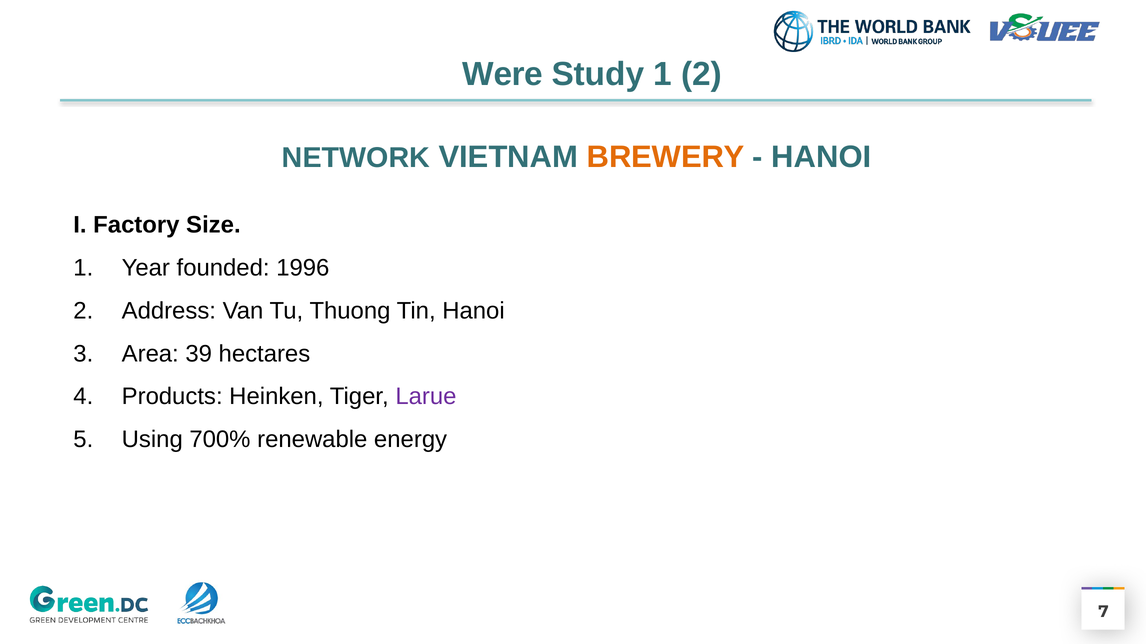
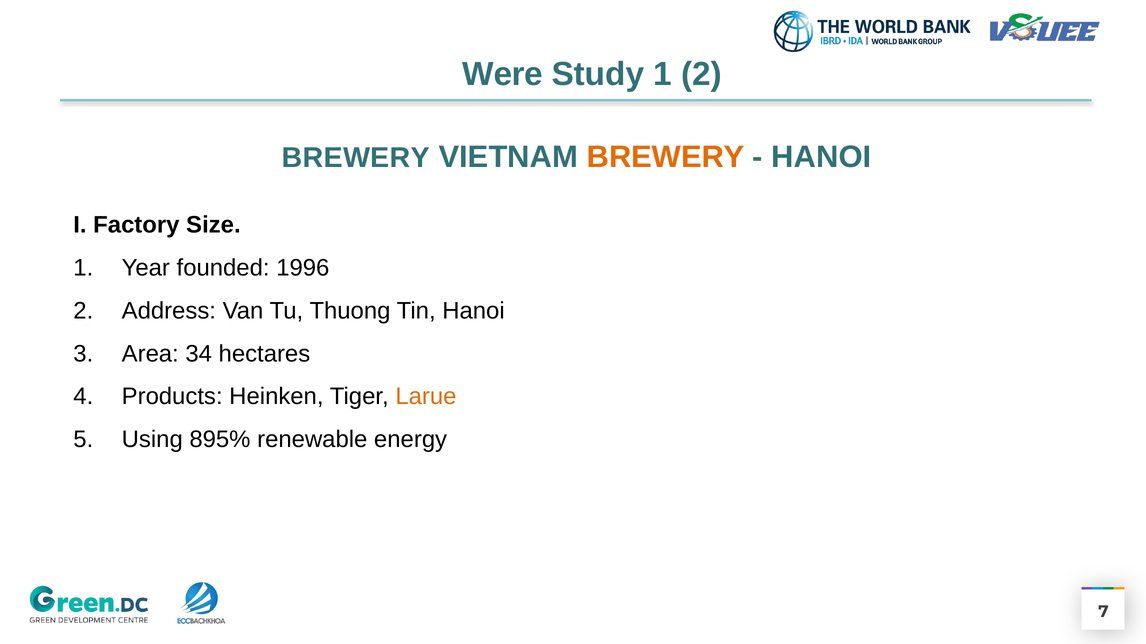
NETWORK at (356, 158): NETWORK -> BREWERY
39: 39 -> 34
Larue colour: purple -> orange
700%: 700% -> 895%
